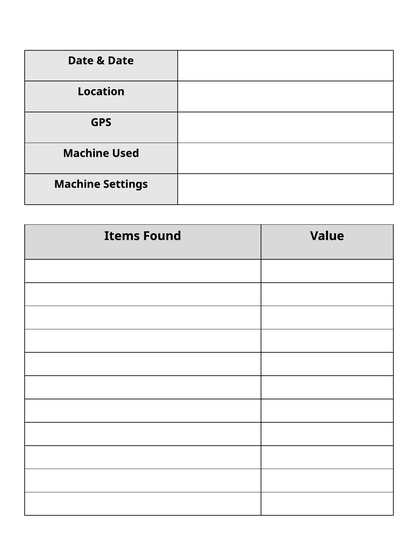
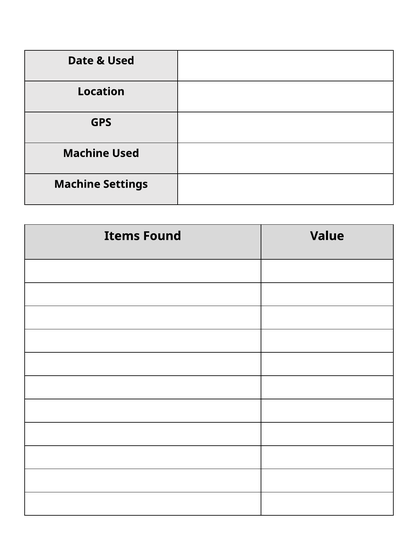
Date at (121, 61): Date -> Used
